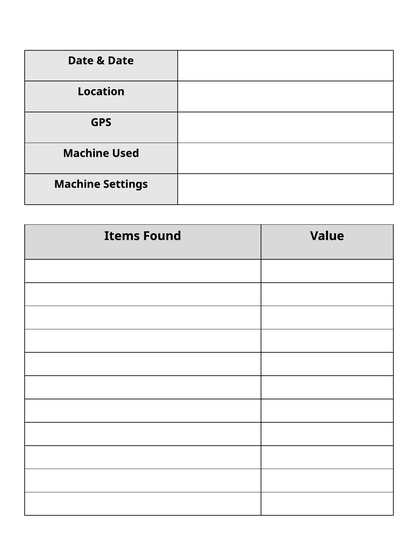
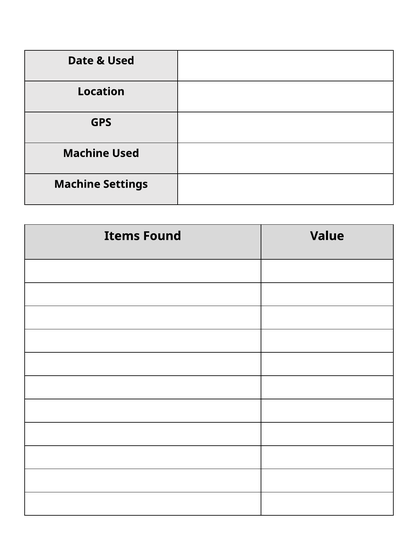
Date at (121, 61): Date -> Used
